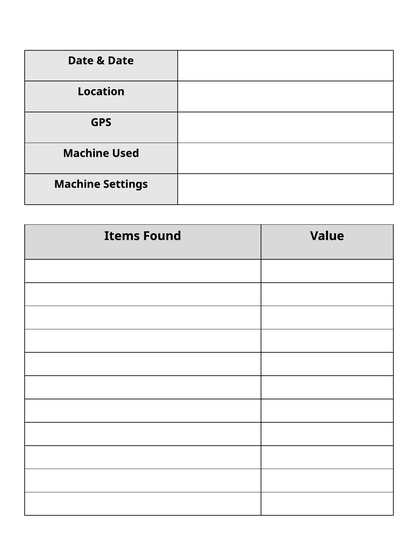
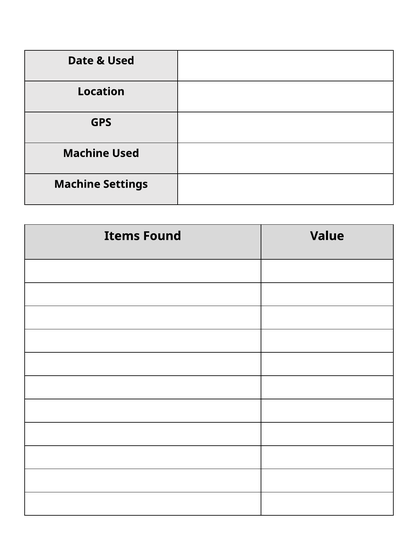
Date at (121, 61): Date -> Used
